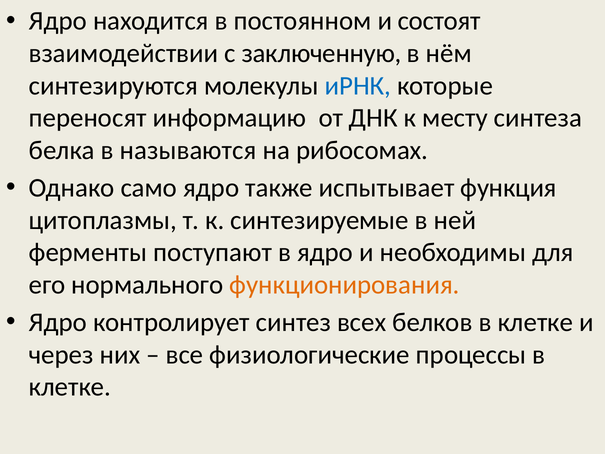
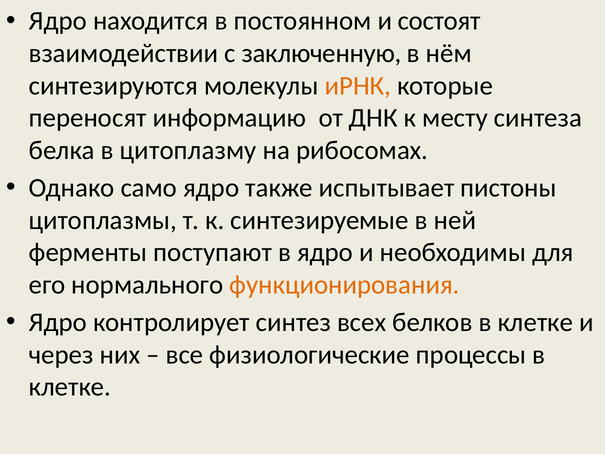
иРНК colour: blue -> orange
называются: называются -> цитоплазму
функция: функция -> пистоны
